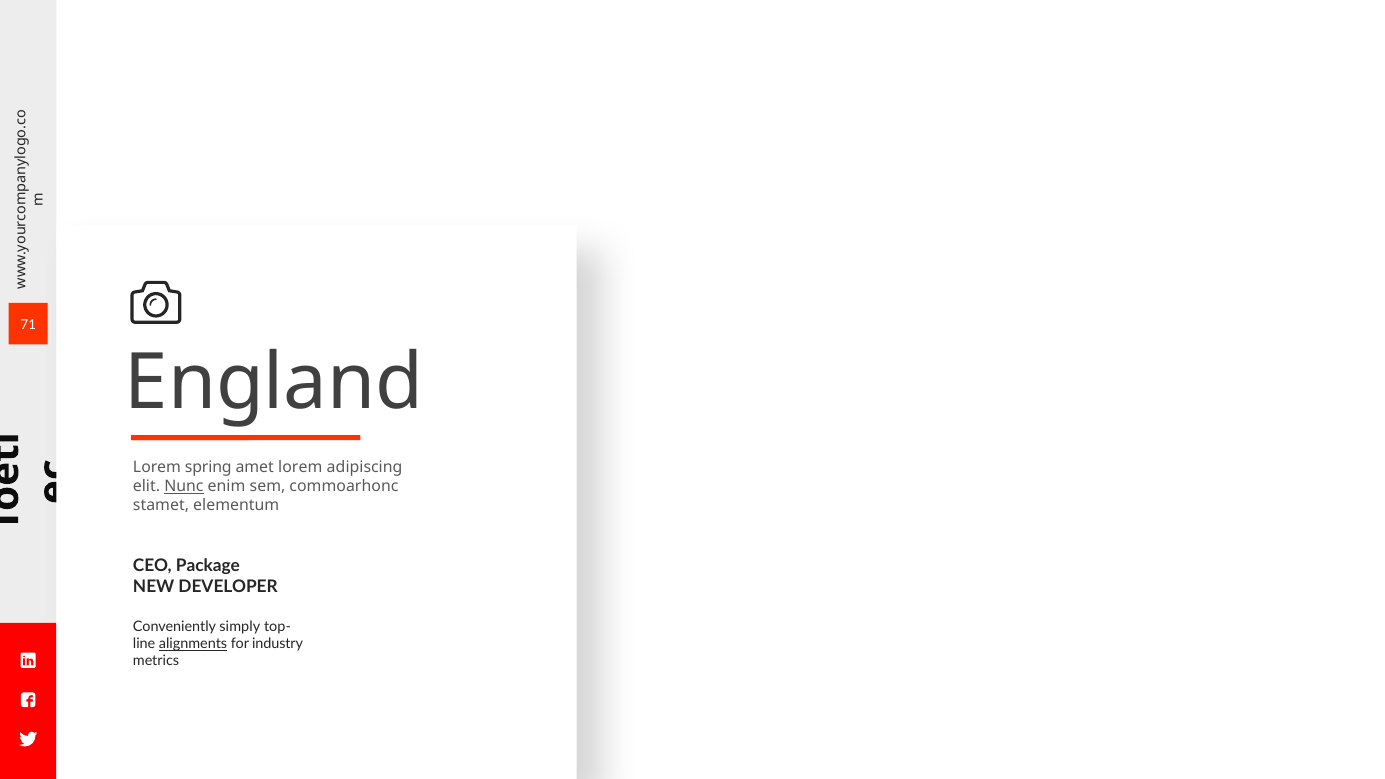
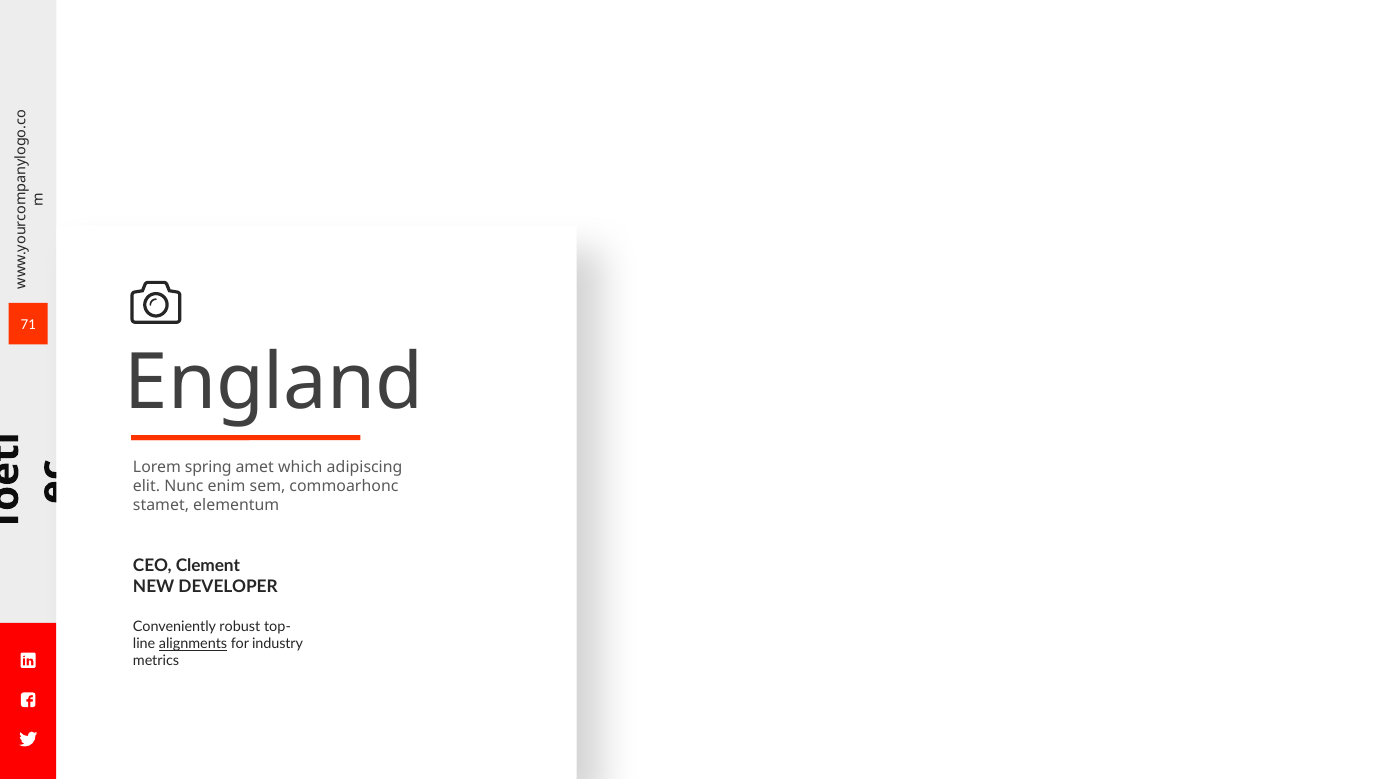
amet lorem: lorem -> which
Nunc underline: present -> none
Package: Package -> Clement
simply: simply -> robust
